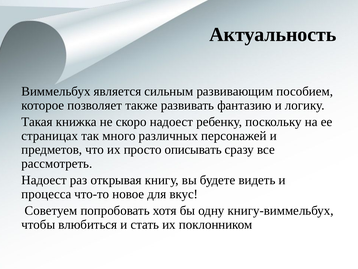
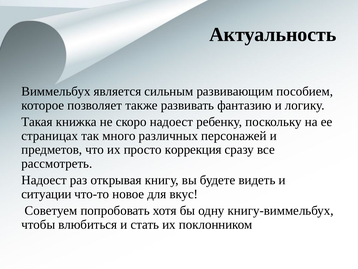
описывать: описывать -> коррекция
процесса: процесса -> ситуации
